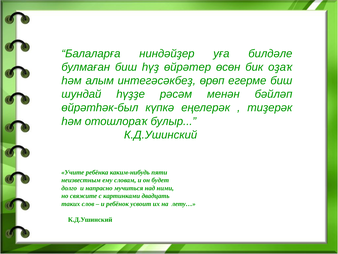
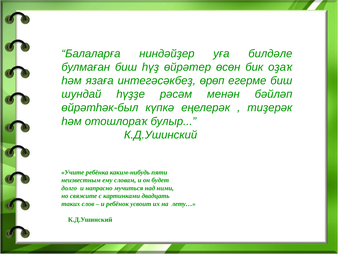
алым: алым -> язаға
